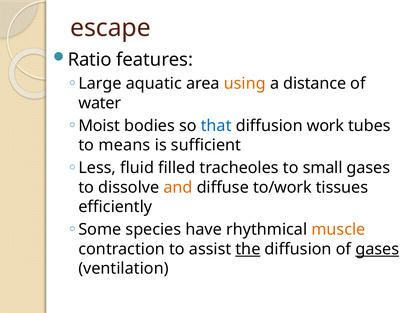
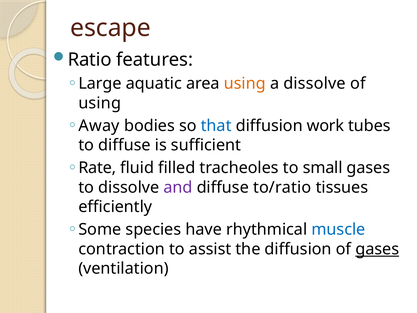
a distance: distance -> dissolve
water at (100, 103): water -> using
Moist: Moist -> Away
to means: means -> diffuse
Less: Less -> Rate
and colour: orange -> purple
to/work: to/work -> to/ratio
muscle colour: orange -> blue
the underline: present -> none
